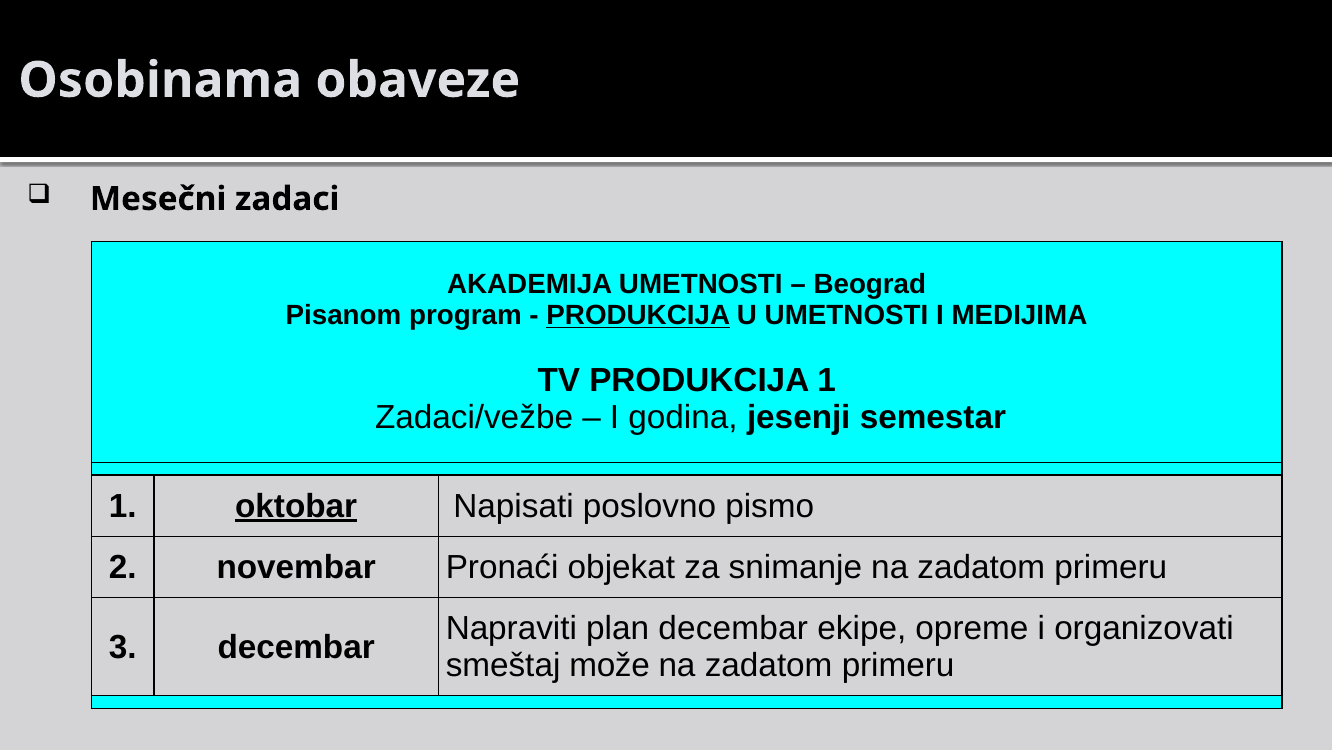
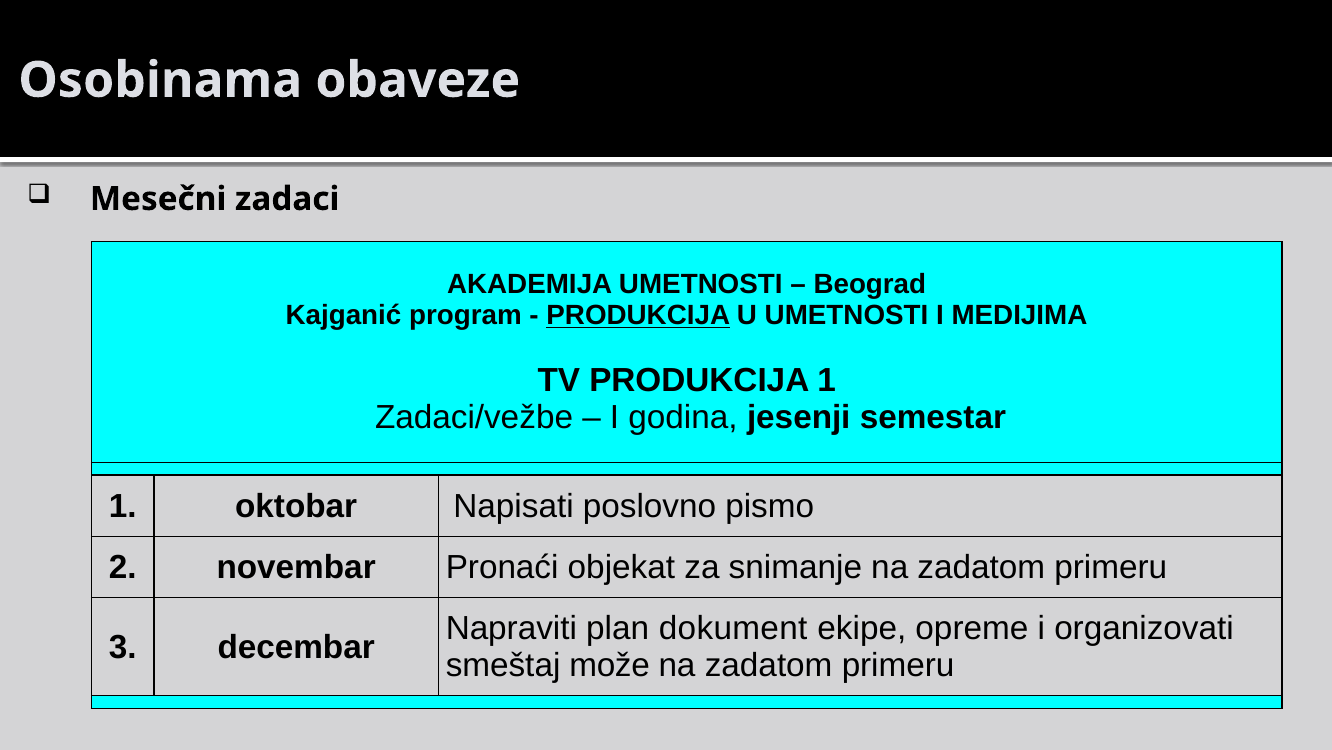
Pisanom: Pisanom -> Kajganić
oktobar underline: present -> none
plan decembar: decembar -> dokument
